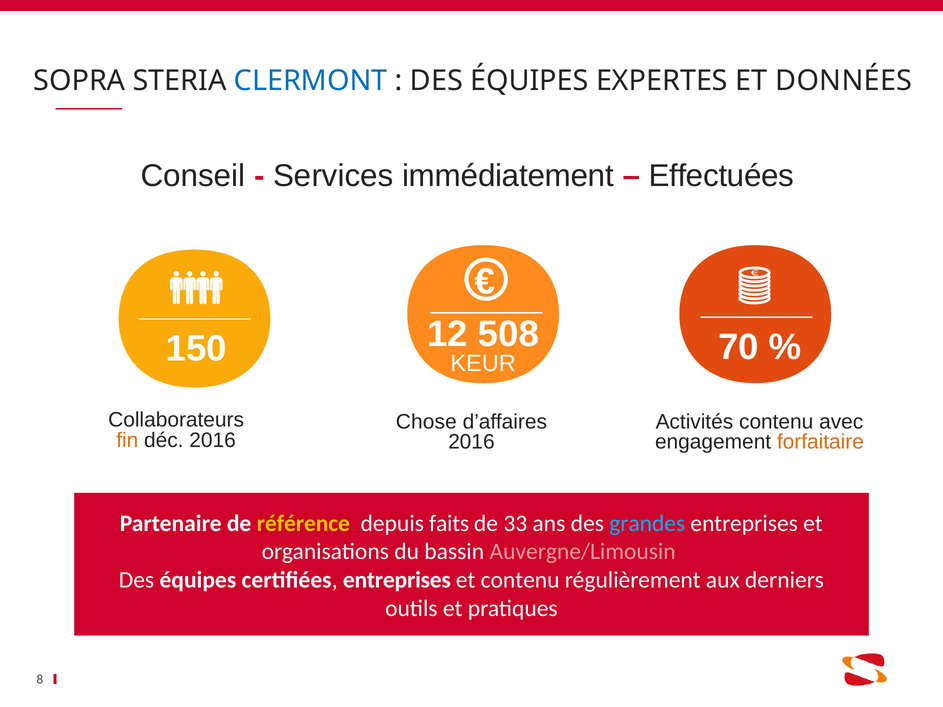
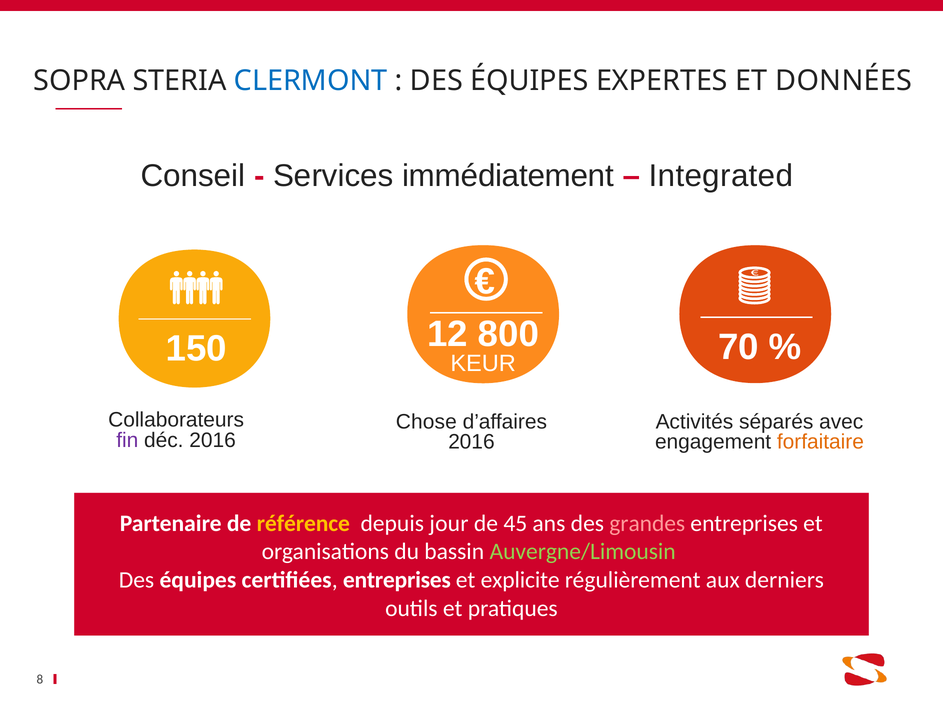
Effectuées: Effectuées -> Integrated
508: 508 -> 800
Activités contenu: contenu -> séparés
fin colour: orange -> purple
faits: faits -> jour
33: 33 -> 45
grandes colour: light blue -> pink
Auvergne/Limousin colour: pink -> light green
et contenu: contenu -> explicite
